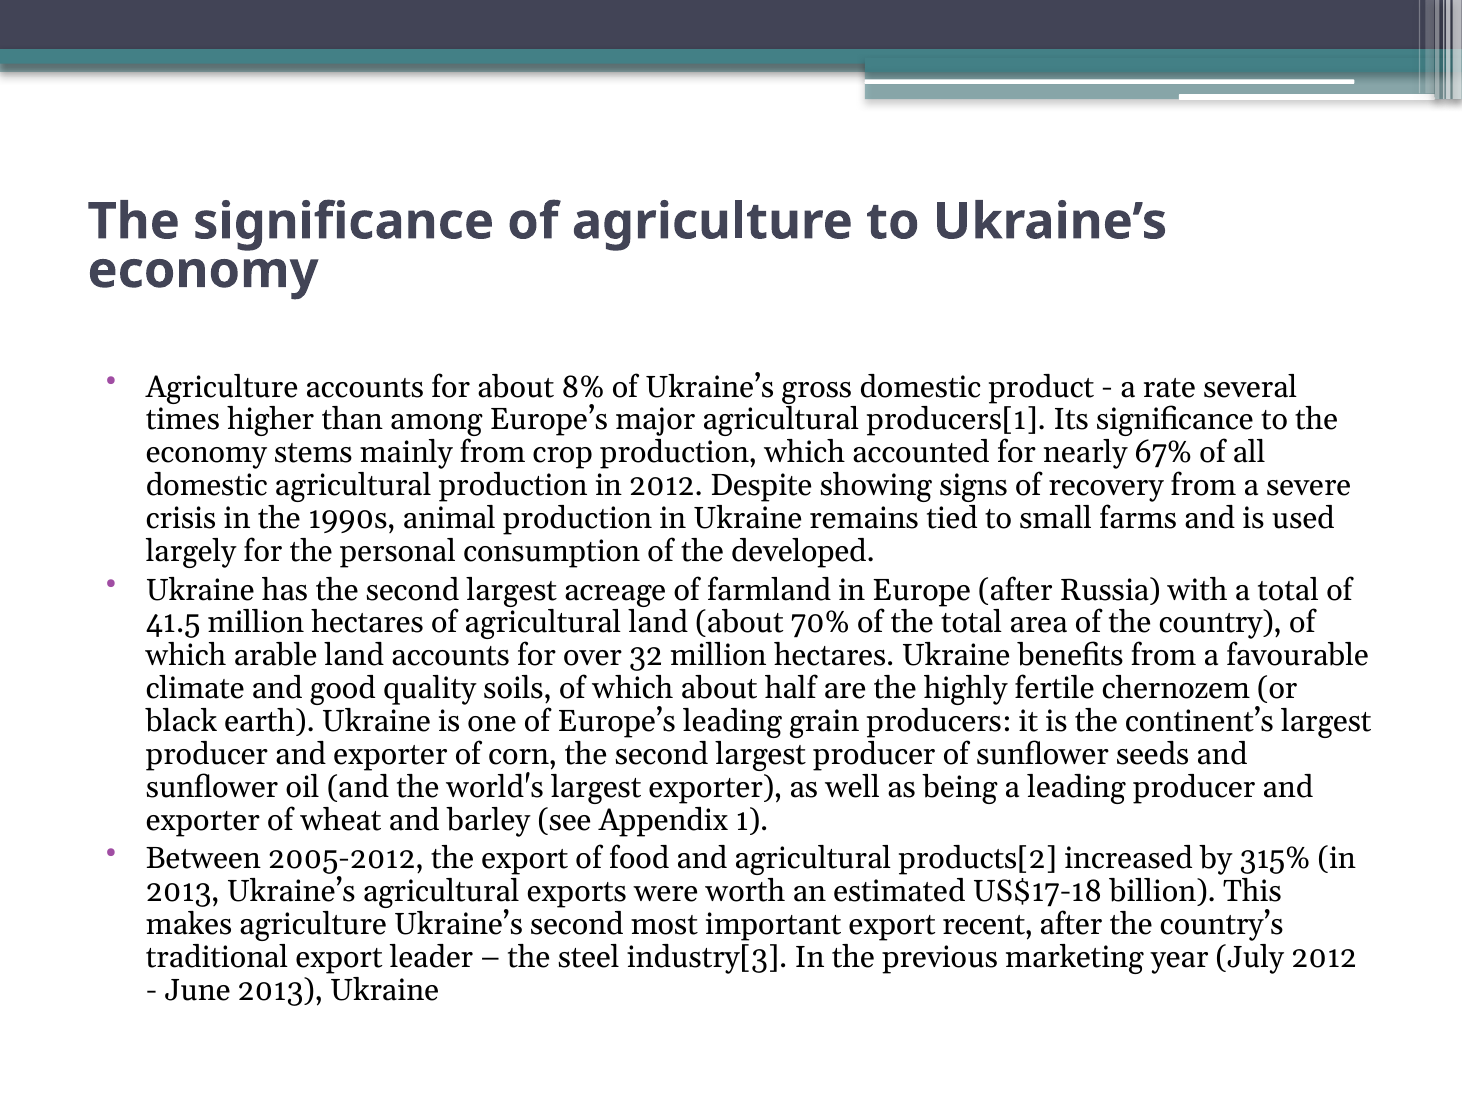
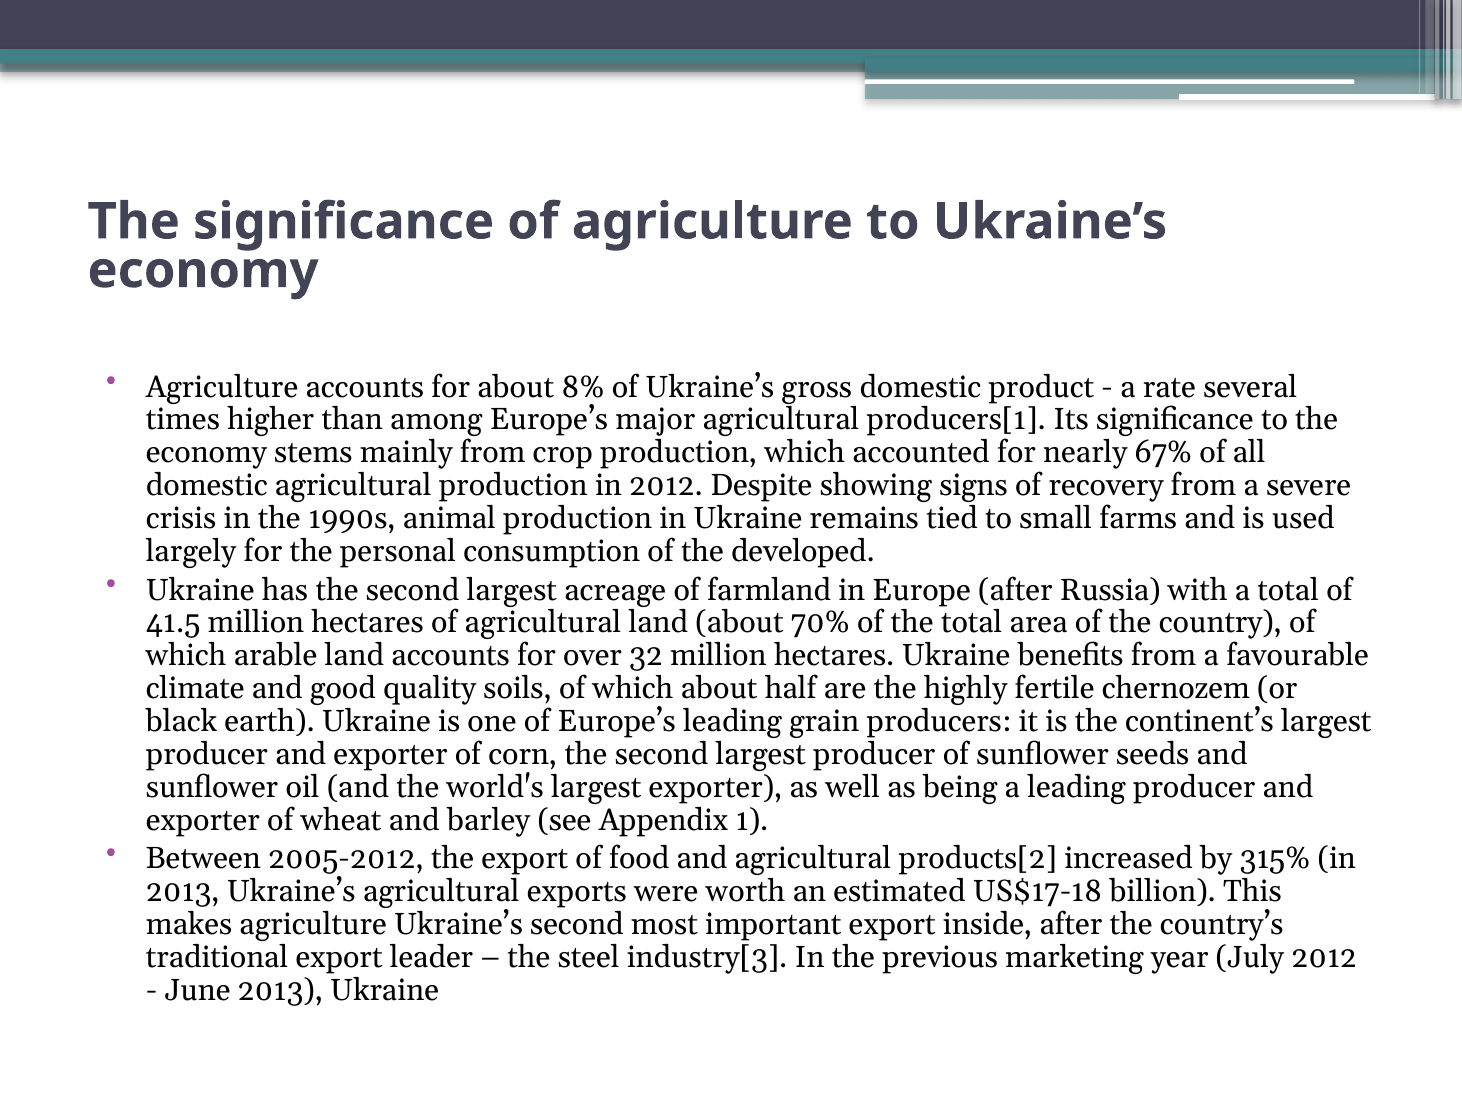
recent: recent -> inside
